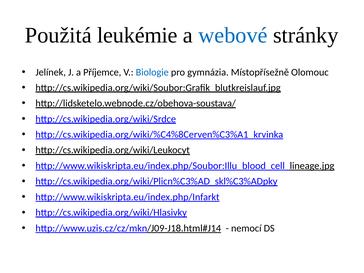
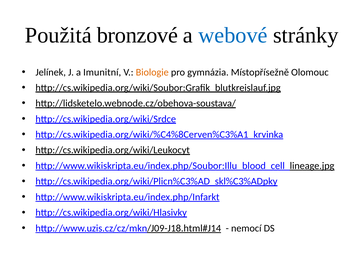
leukémie: leukémie -> bronzové
Příjemce: Příjemce -> Imunitní
Biologie colour: blue -> orange
